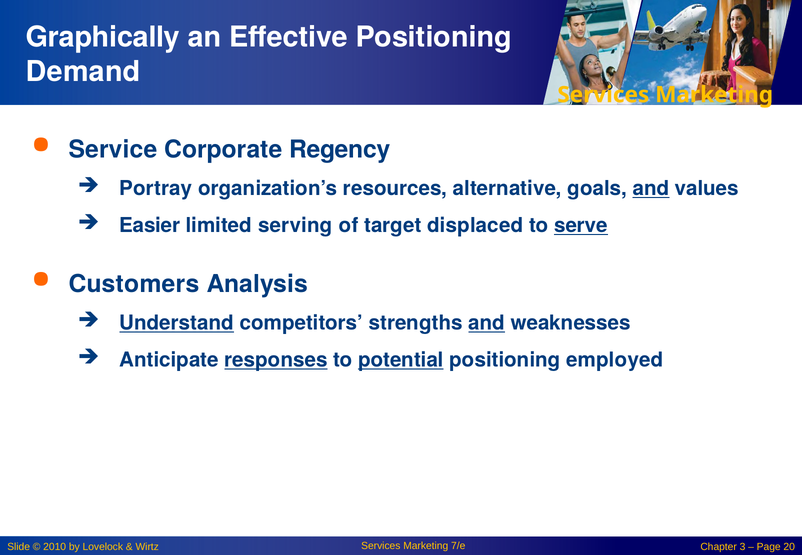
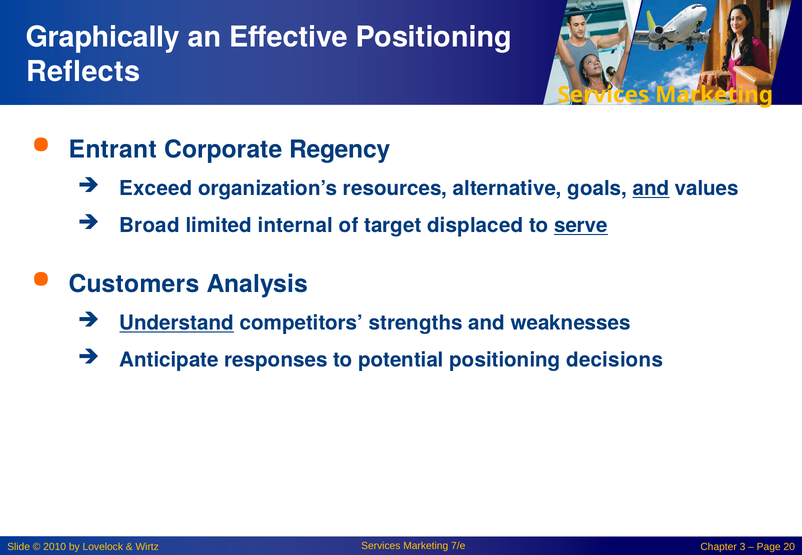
Demand: Demand -> Reflects
Service: Service -> Entrant
Portray: Portray -> Exceed
Easier: Easier -> Broad
serving: serving -> internal
and at (487, 323) underline: present -> none
responses underline: present -> none
potential underline: present -> none
employed: employed -> decisions
